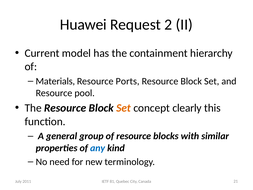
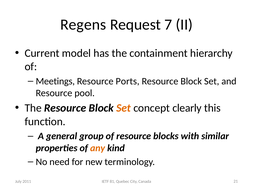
Huawei: Huawei -> Regens
2: 2 -> 7
Materials: Materials -> Meetings
any colour: blue -> orange
